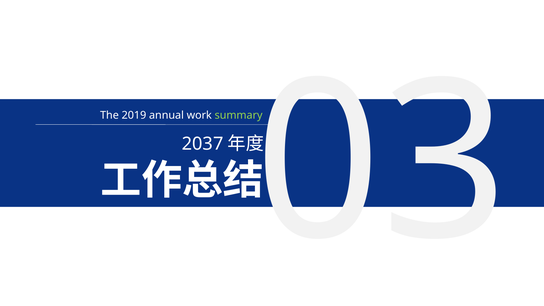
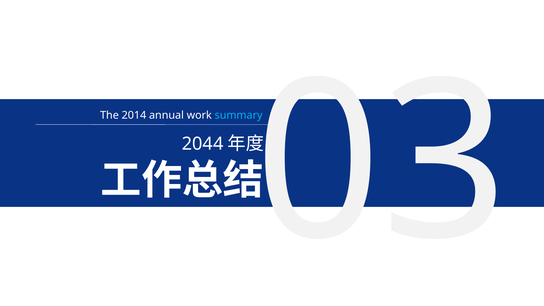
2019: 2019 -> 2014
summary colour: light green -> light blue
2037: 2037 -> 2044
